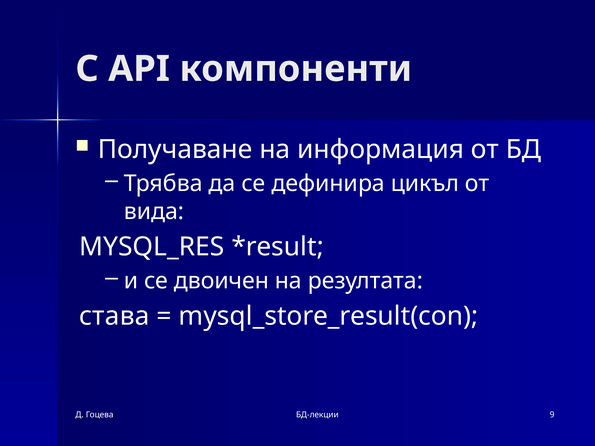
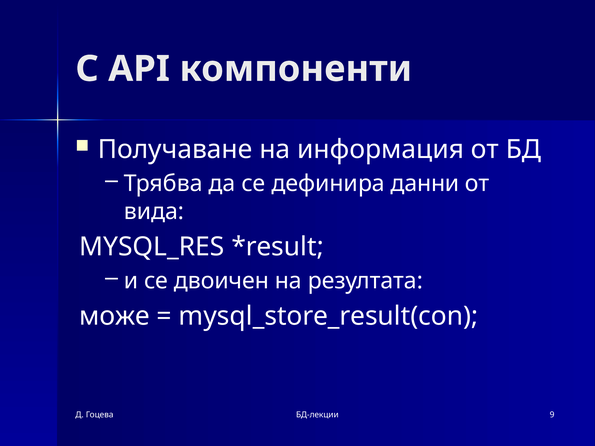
цикъл: цикъл -> данни
става: става -> може
